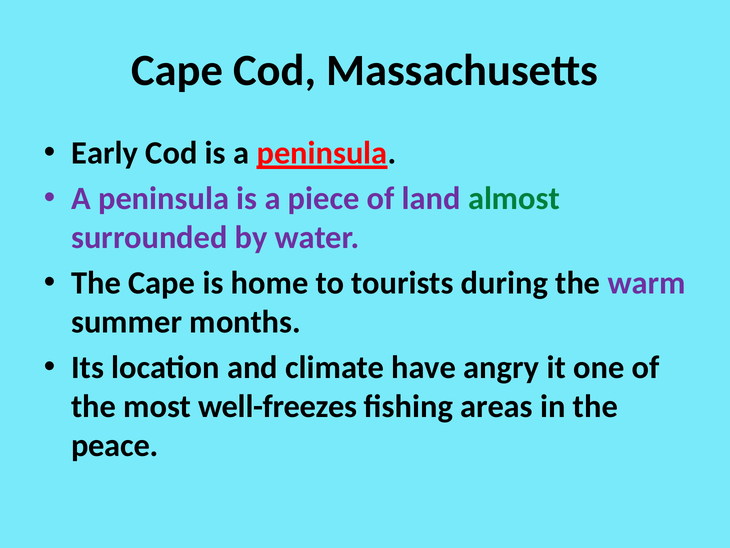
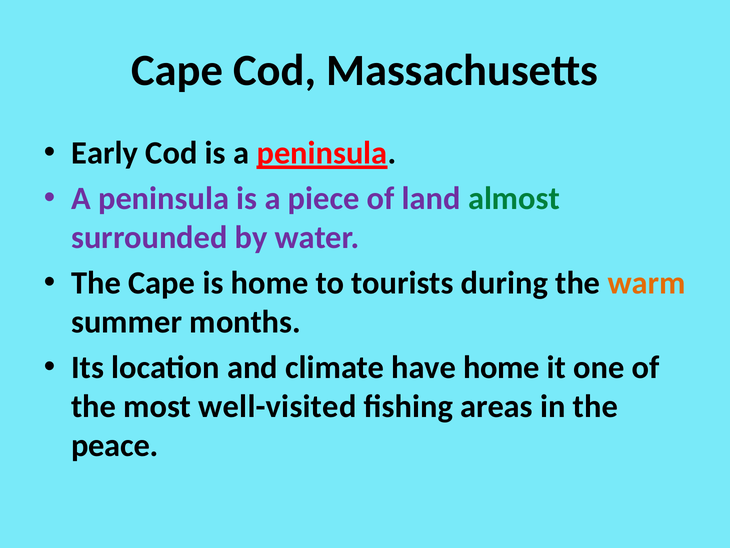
warm colour: purple -> orange
have angry: angry -> home
well-freezes: well-freezes -> well-visited
